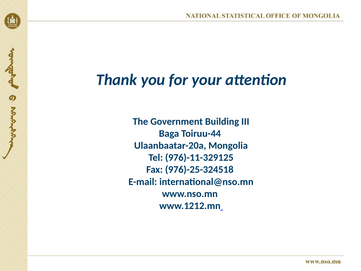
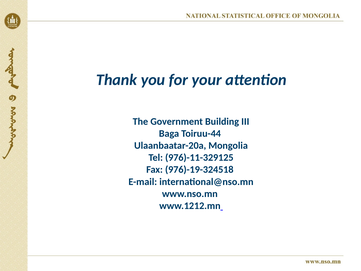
976)-25-324518: 976)-25-324518 -> 976)-19-324518
